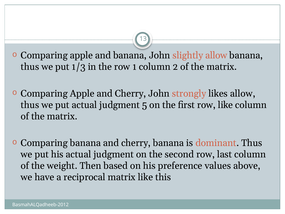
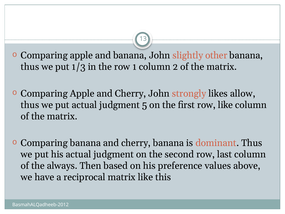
slightly allow: allow -> other
weight: weight -> always
